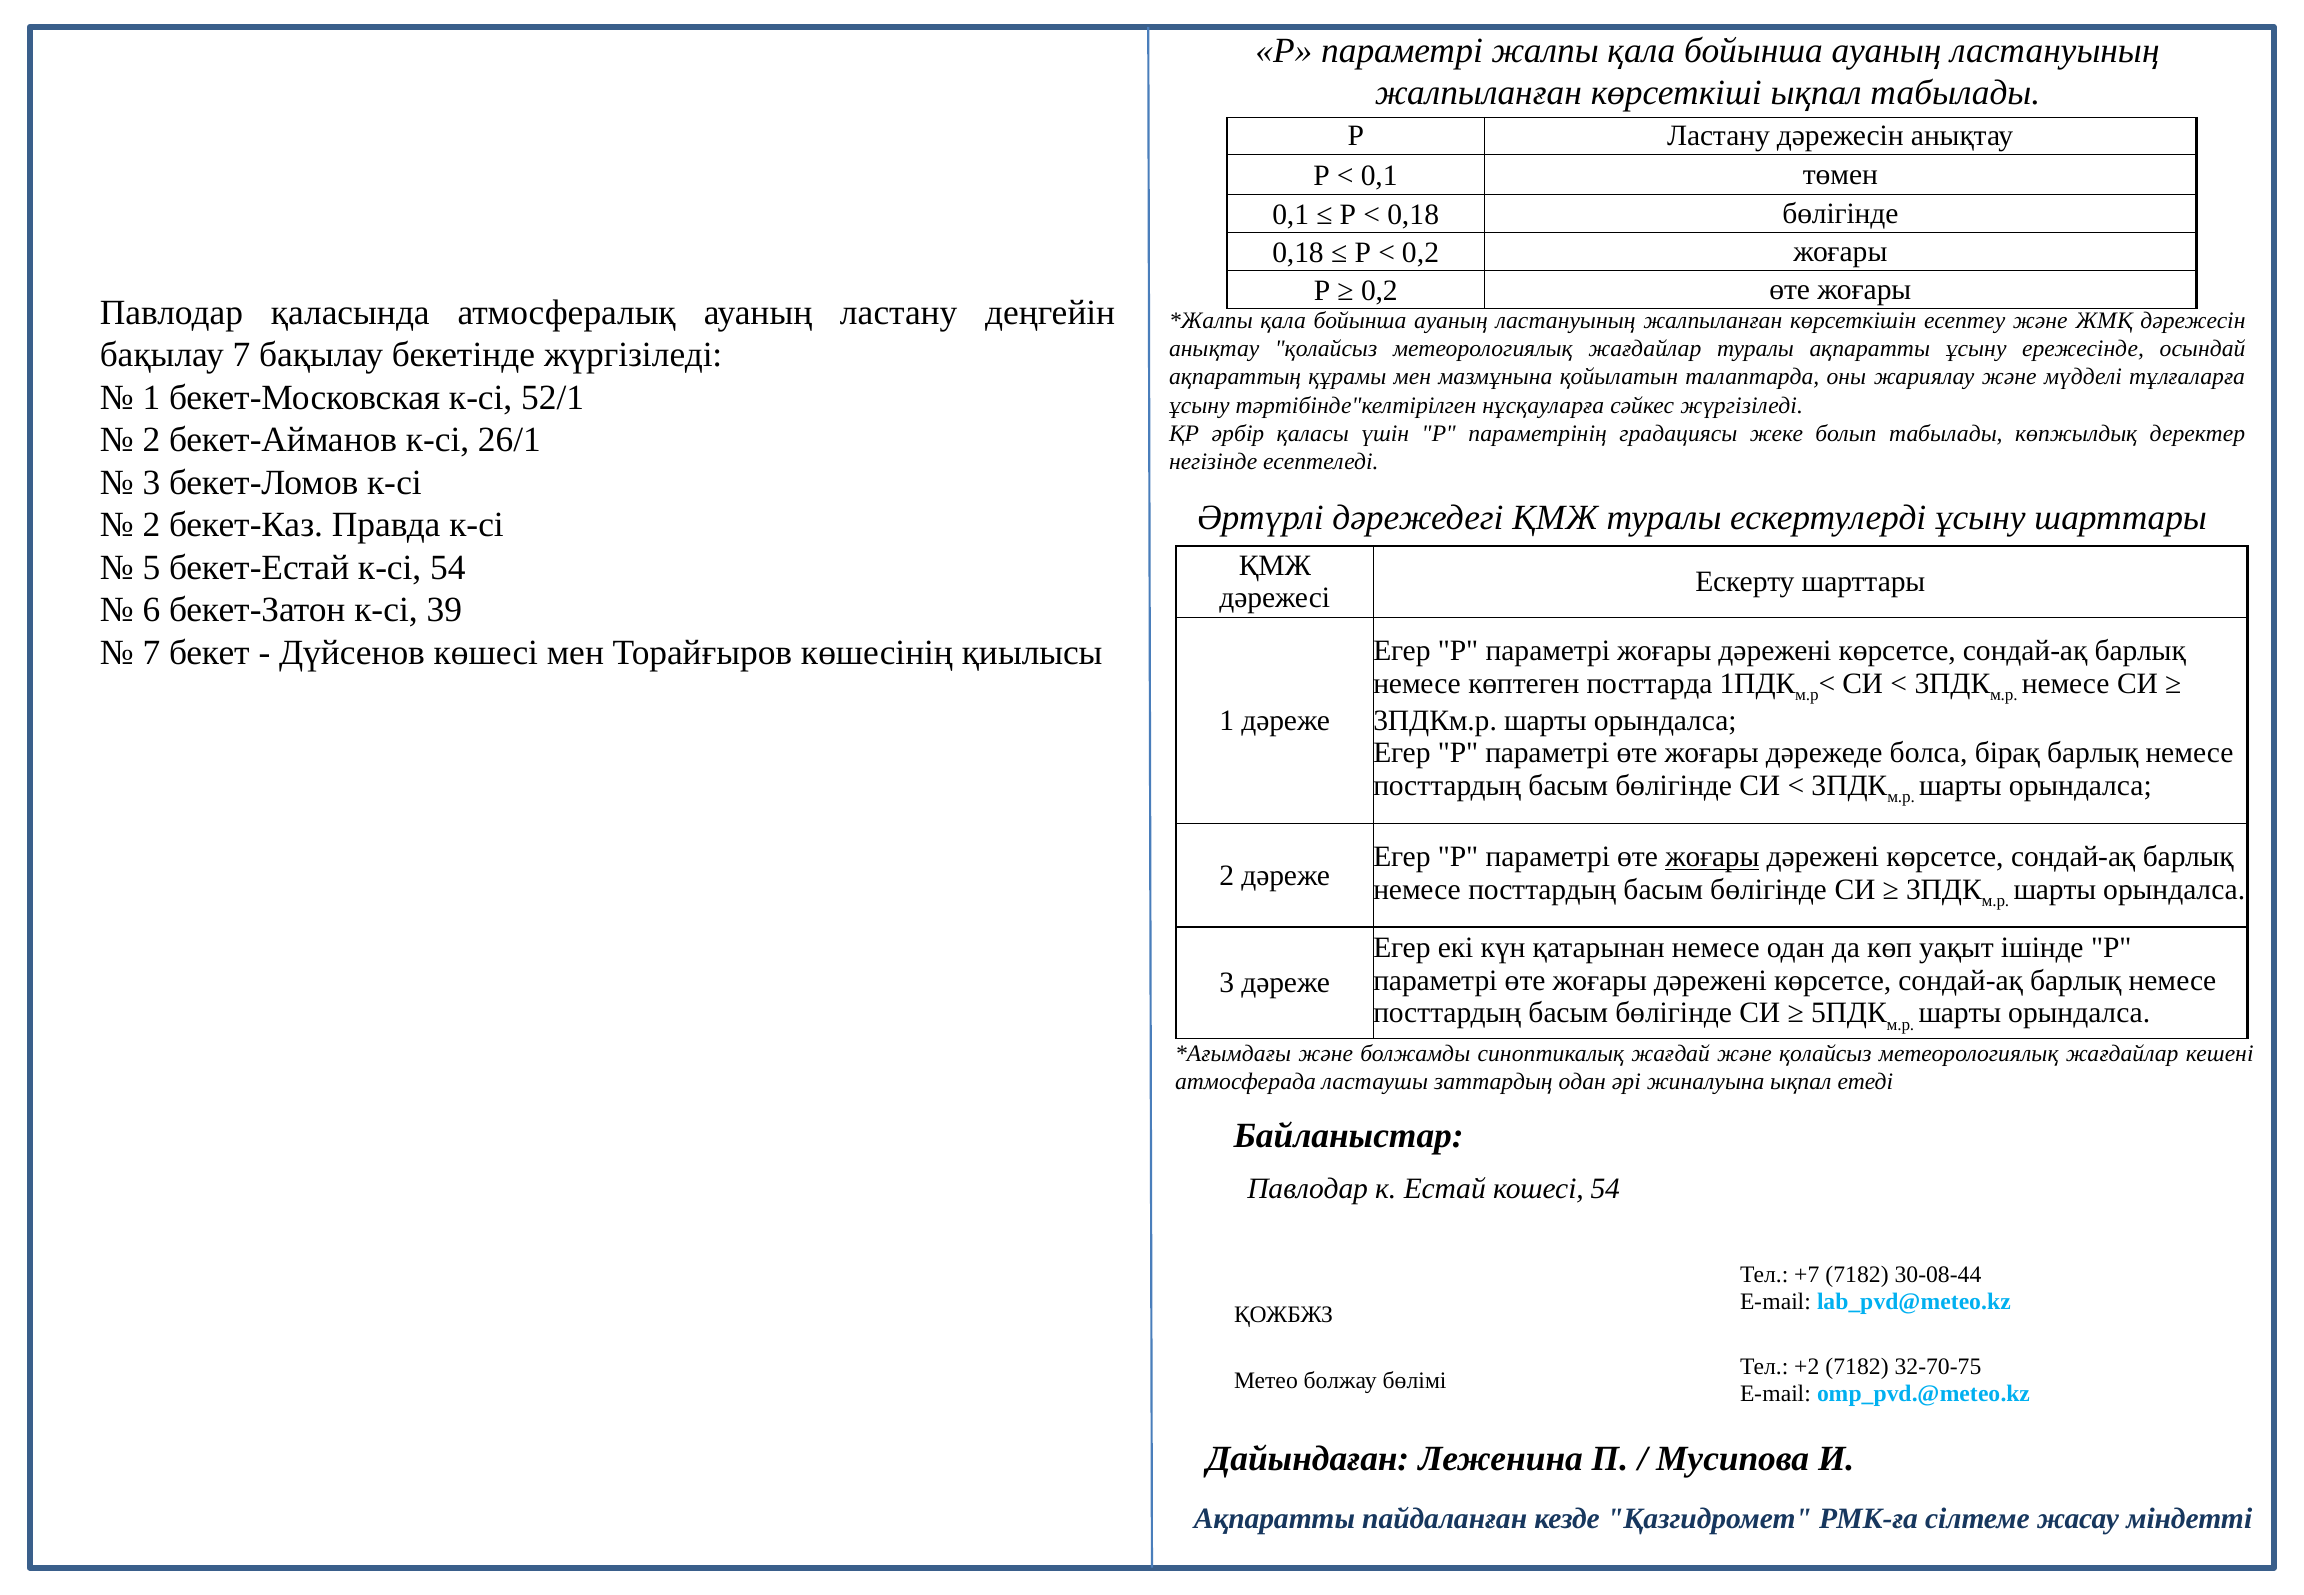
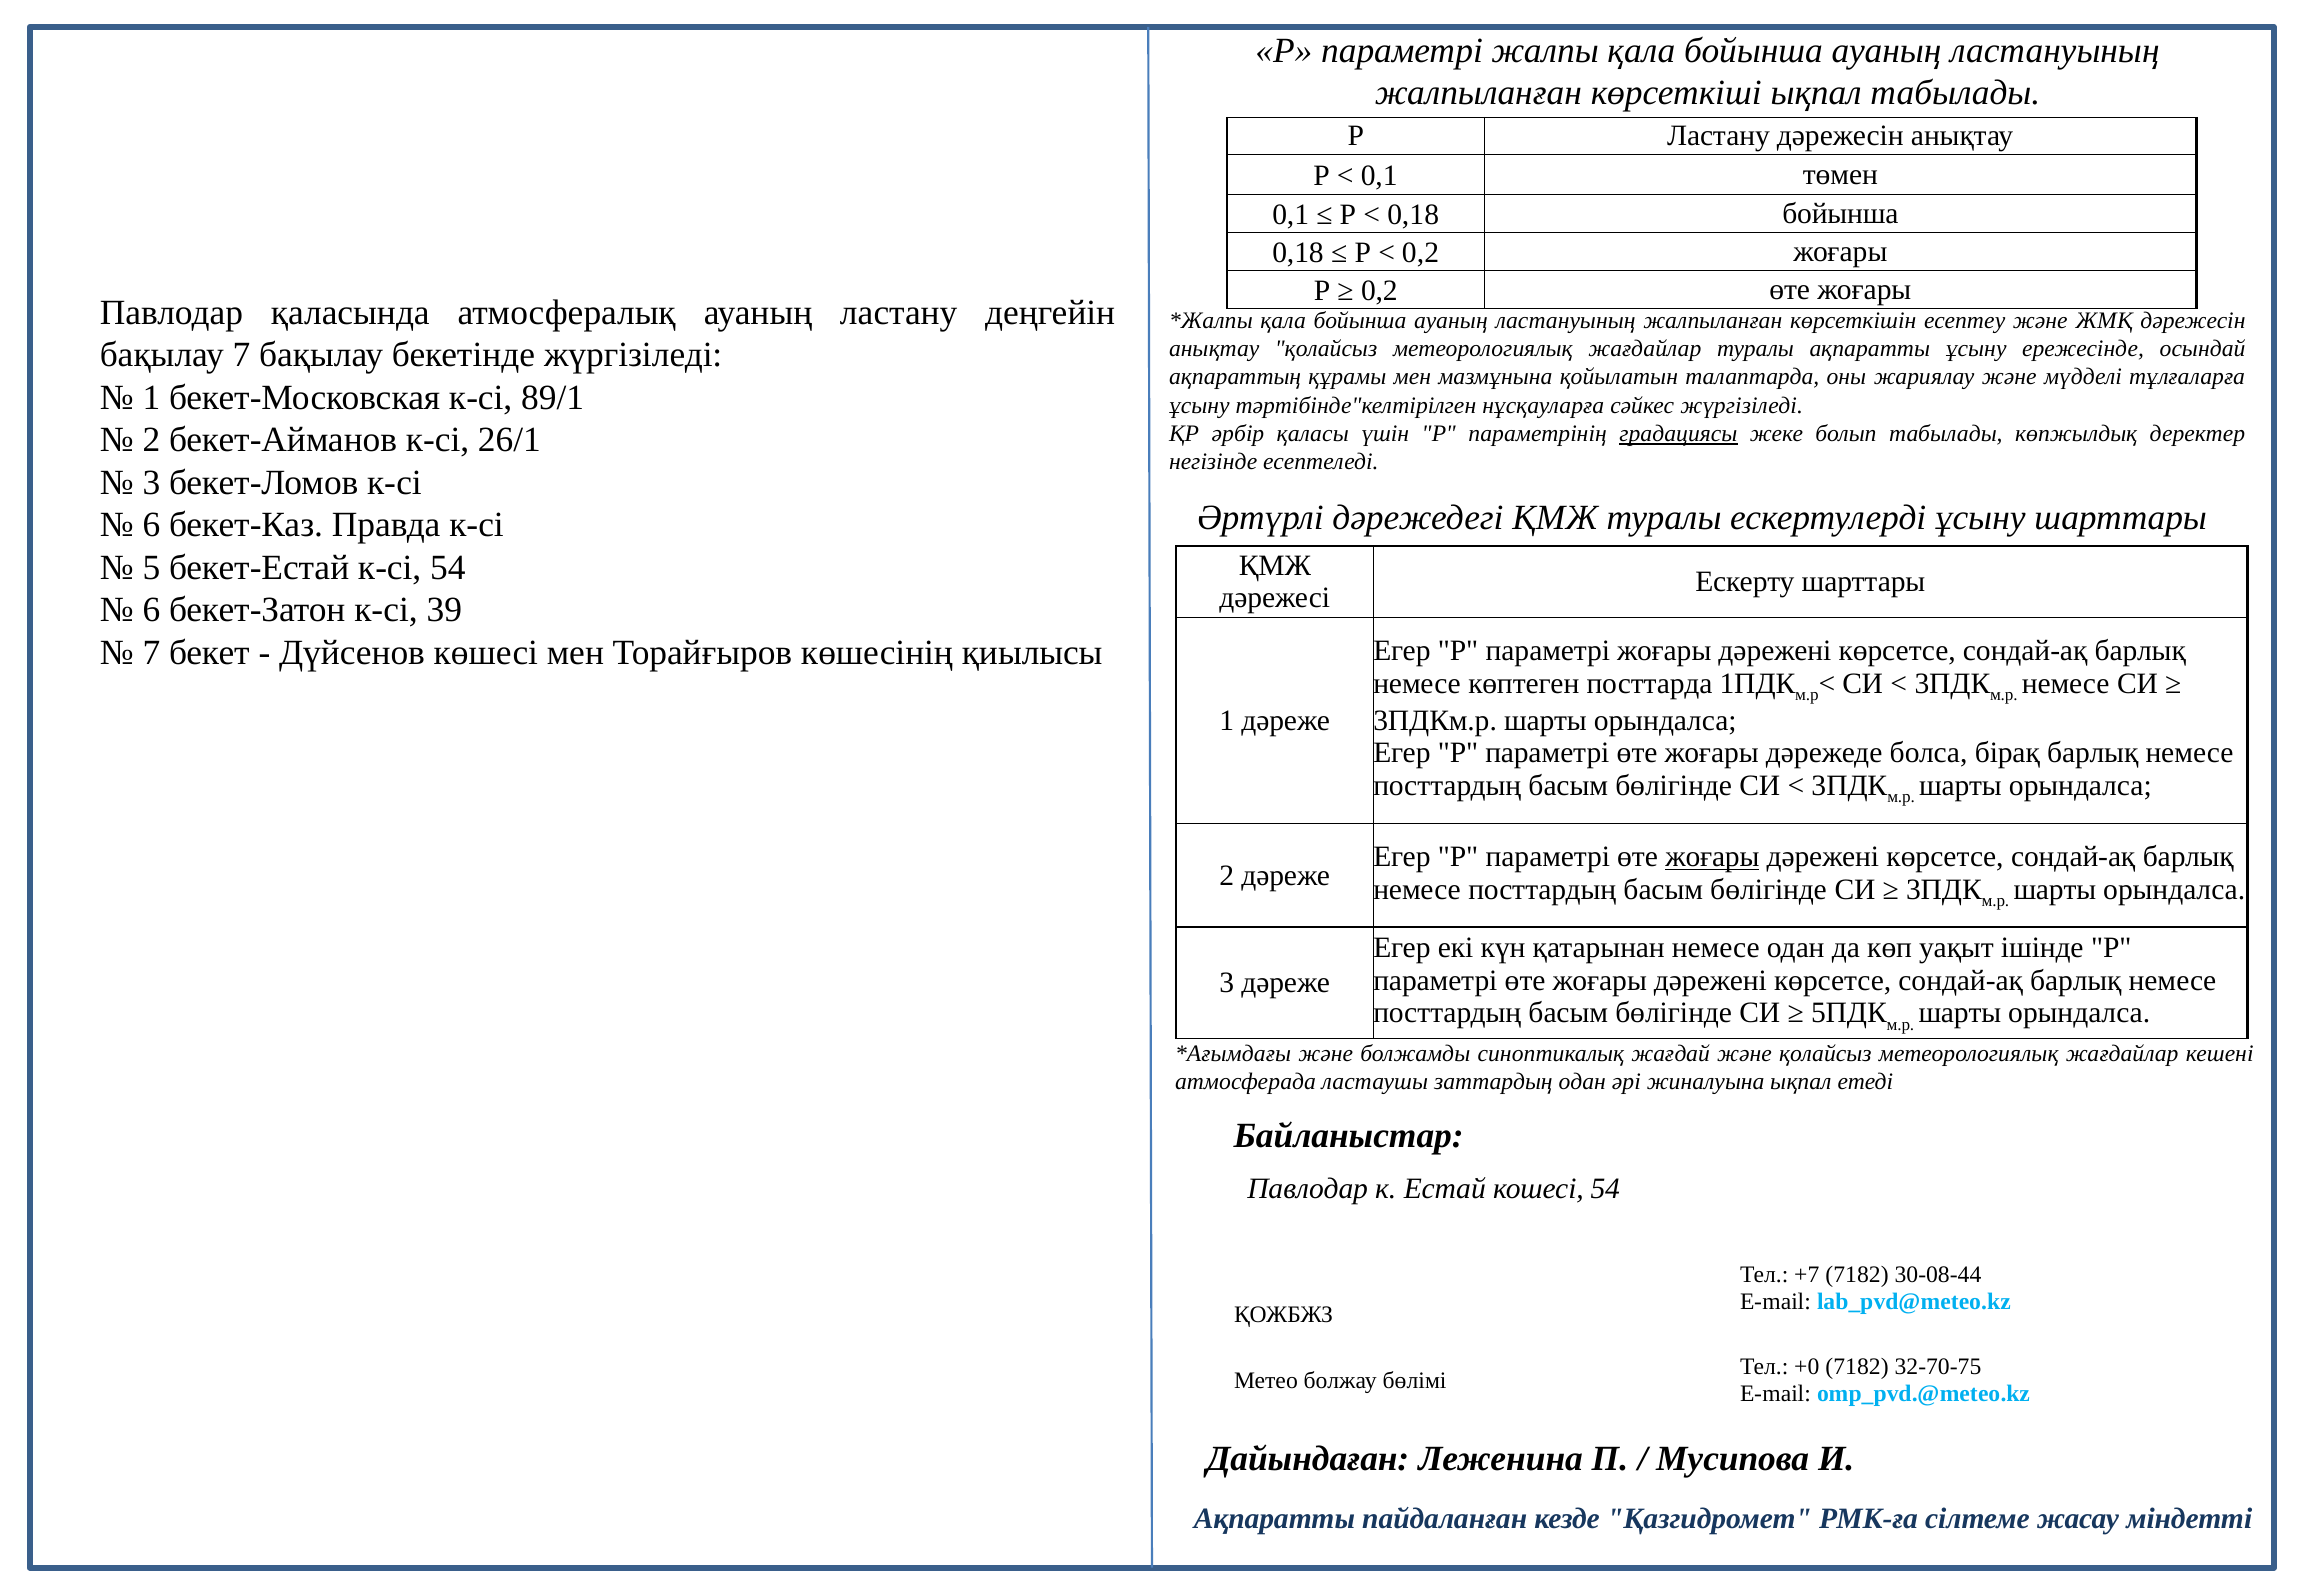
0,18 бөлігінде: бөлігінде -> бойынша
52/1: 52/1 -> 89/1
градациясы underline: none -> present
2 at (151, 525): 2 -> 6
+2: +2 -> +0
